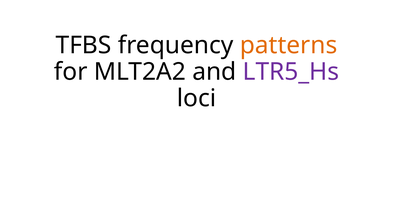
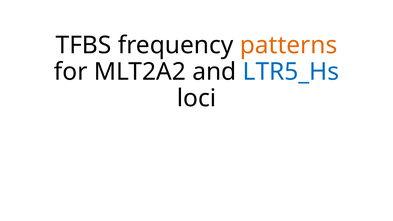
LTR5_Hs colour: purple -> blue
